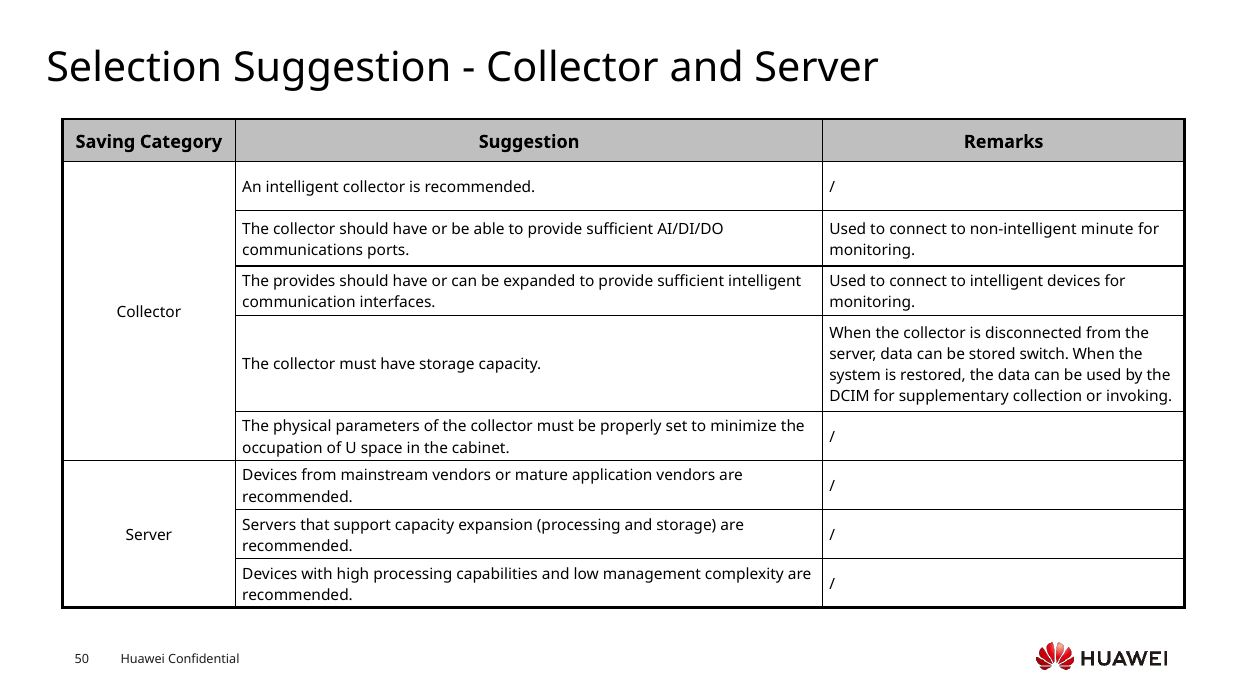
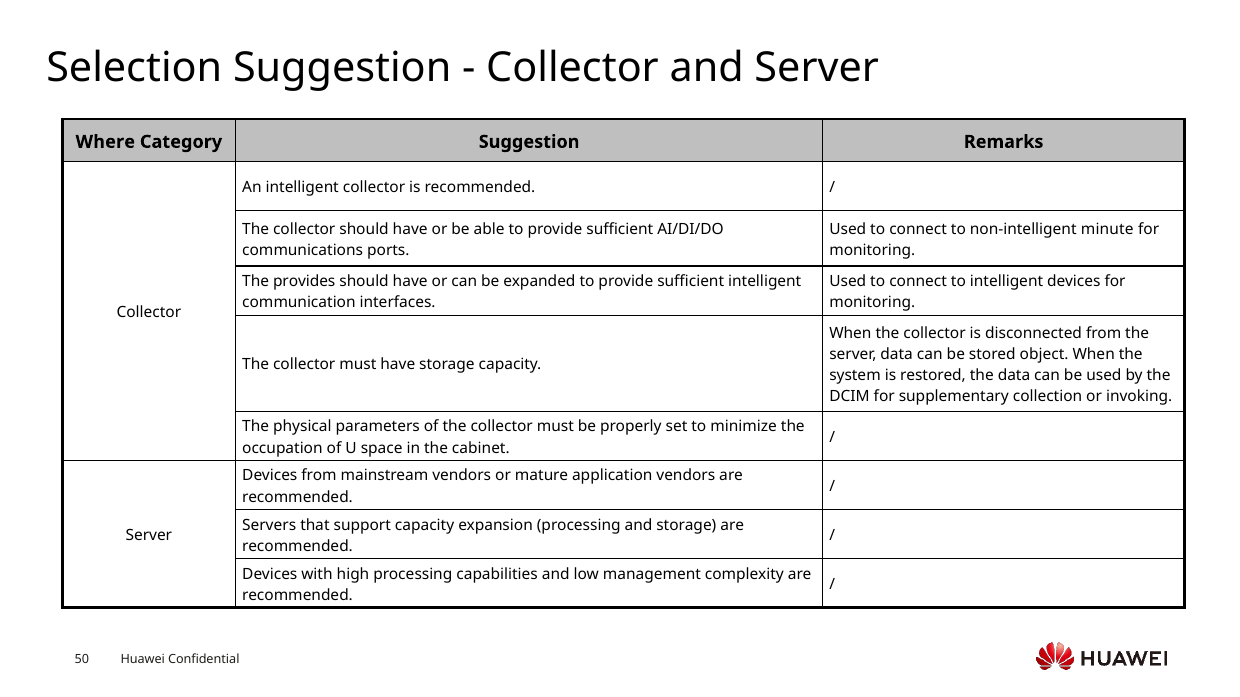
Saving: Saving -> Where
switch: switch -> object
